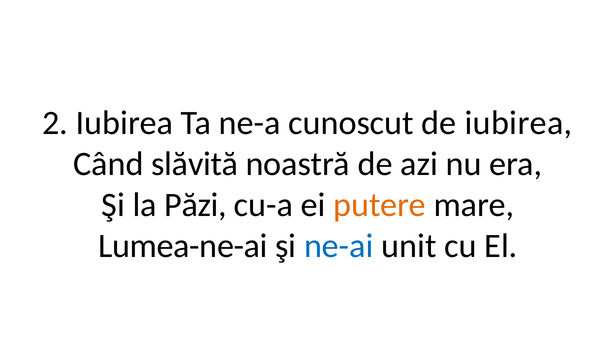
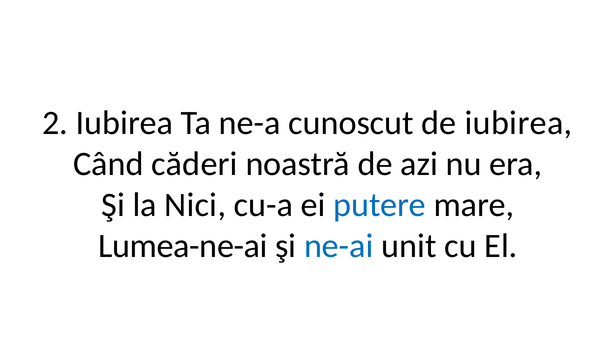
slăvită: slăvită -> căderi
Păzi: Păzi -> Nici
putere colour: orange -> blue
